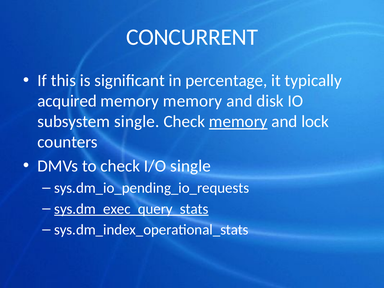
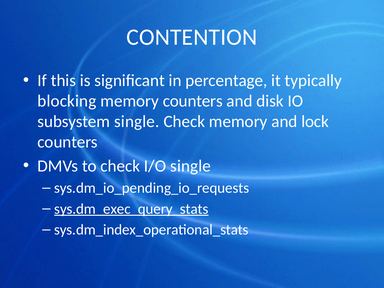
CONCURRENT: CONCURRENT -> CONTENTION
acquired: acquired -> blocking
memory memory: memory -> counters
memory at (238, 122) underline: present -> none
